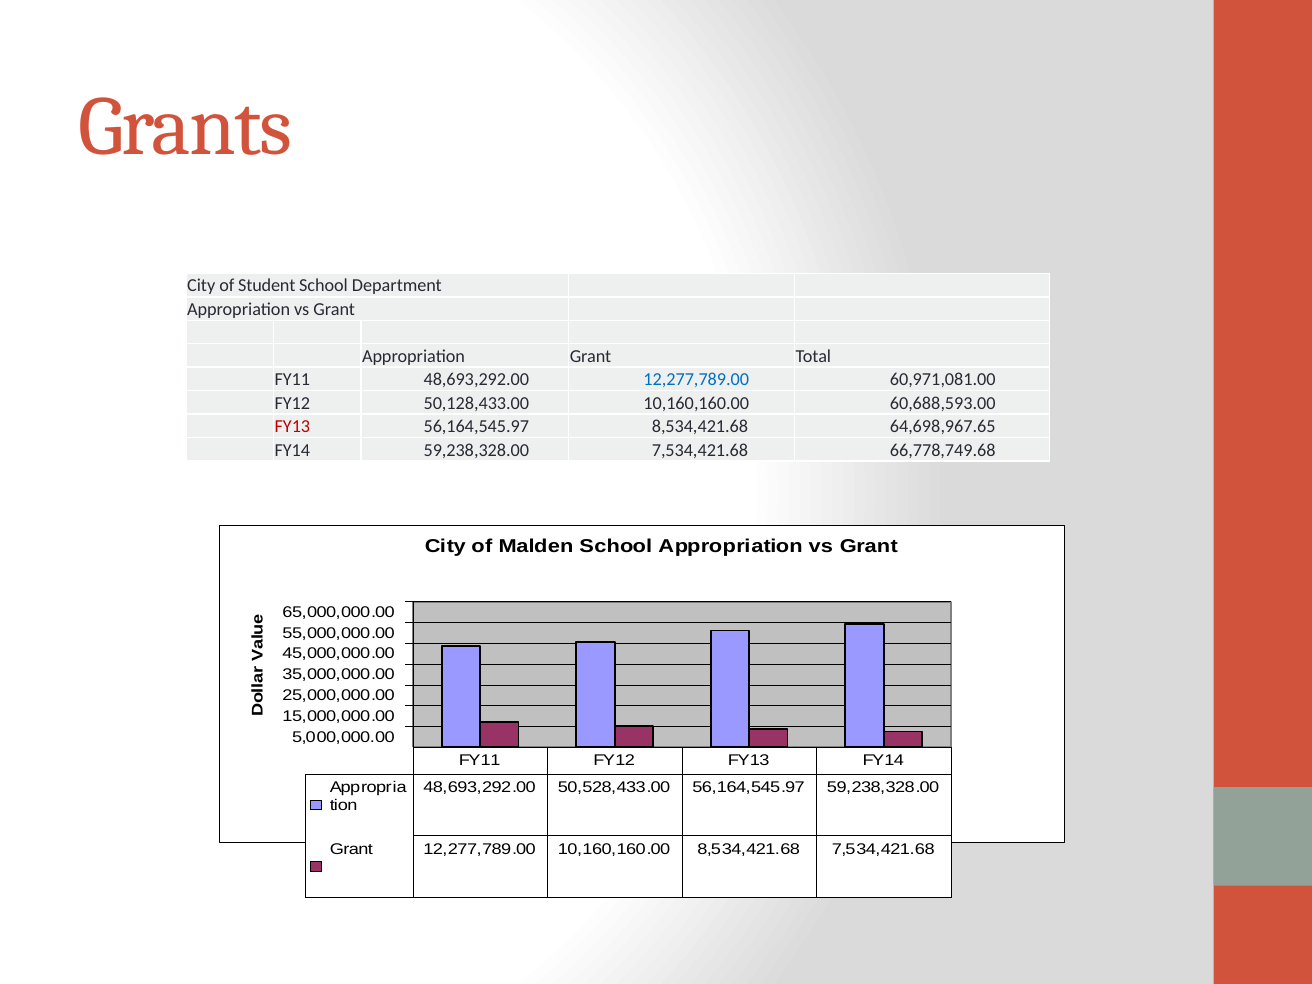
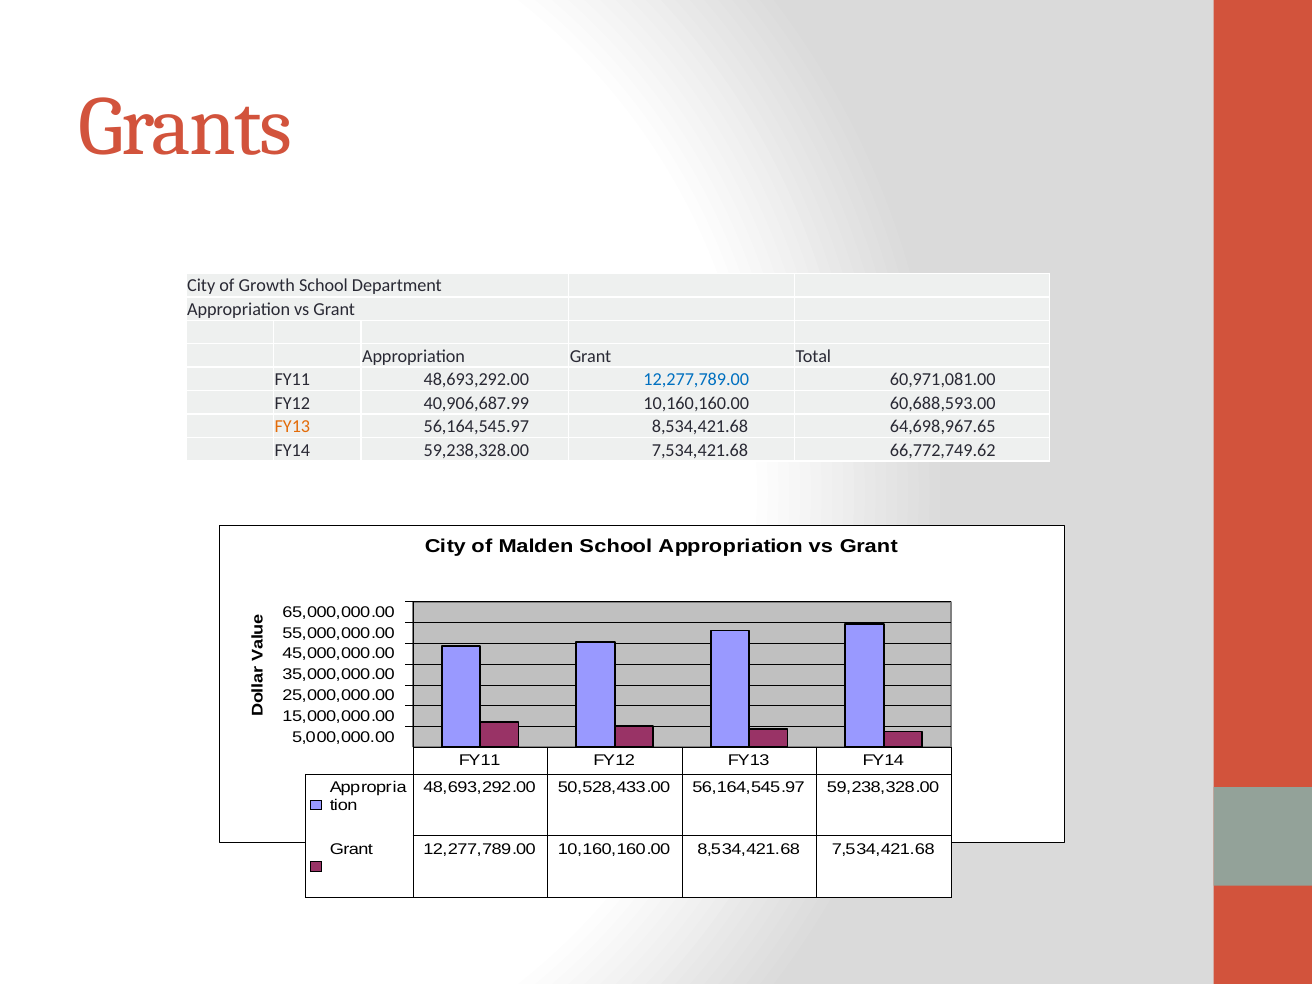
Student: Student -> Growth
50,128,433.00: 50,128,433.00 -> 40,906,687.99
FY13 at (292, 427) colour: red -> orange
66,778,749.68: 66,778,749.68 -> 66,772,749.62
